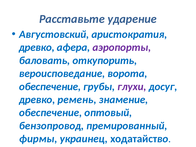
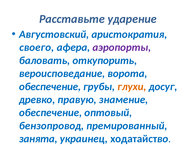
древко at (37, 47): древко -> своего
глухи colour: purple -> orange
ремень: ремень -> правую
фирмы: фирмы -> занята
